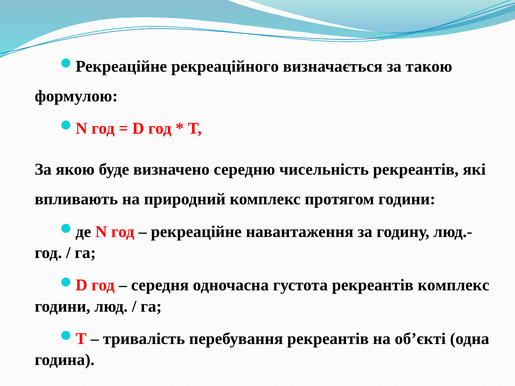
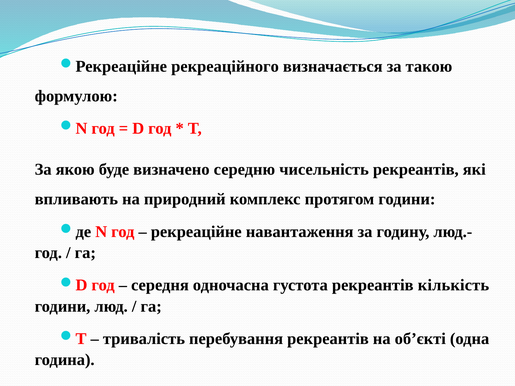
рекреантів комплекс: комплекс -> кількість
